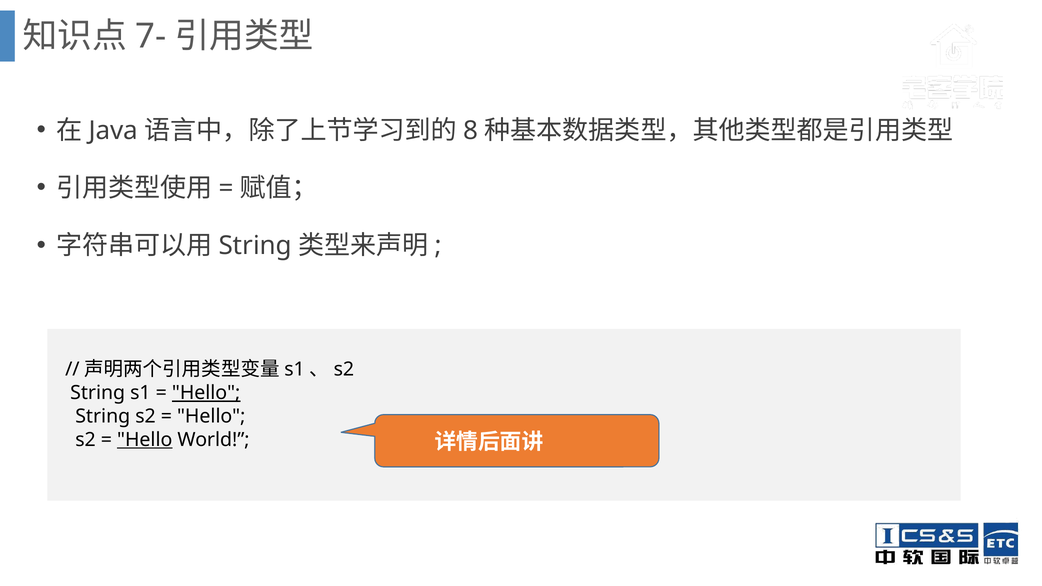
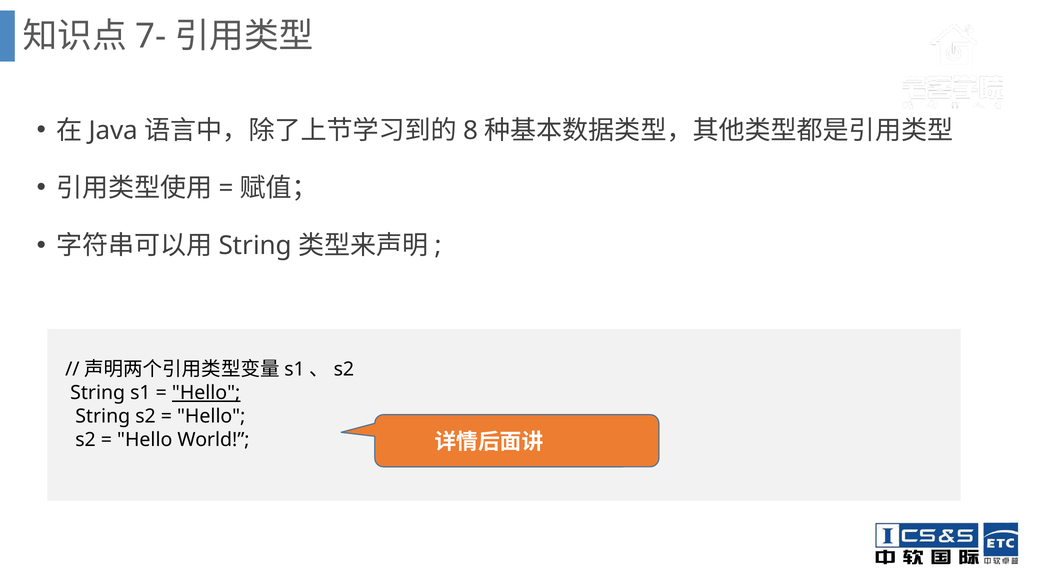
Hello at (145, 440) underline: present -> none
